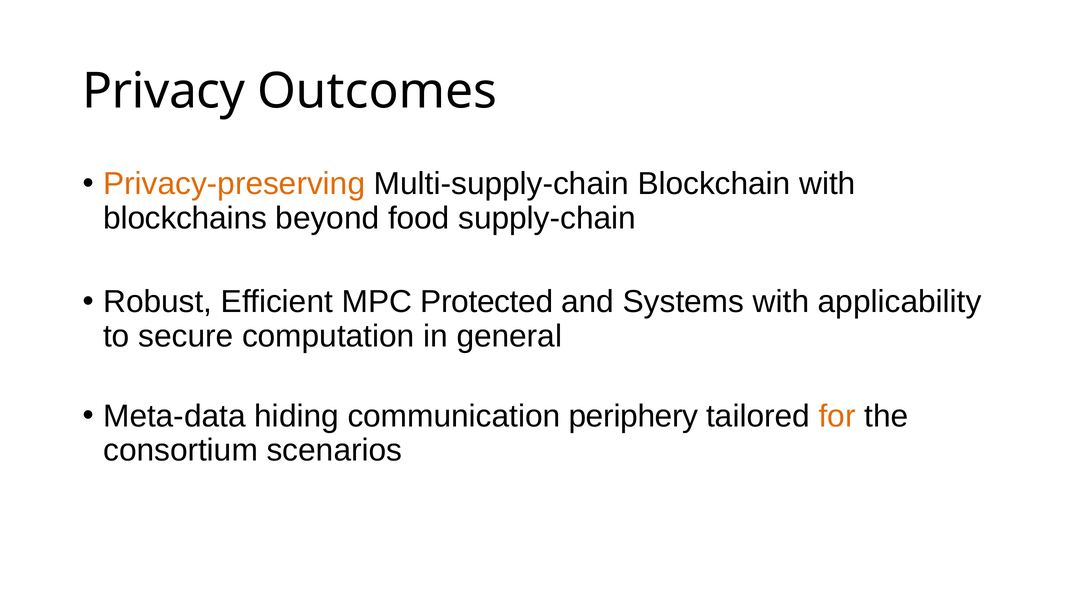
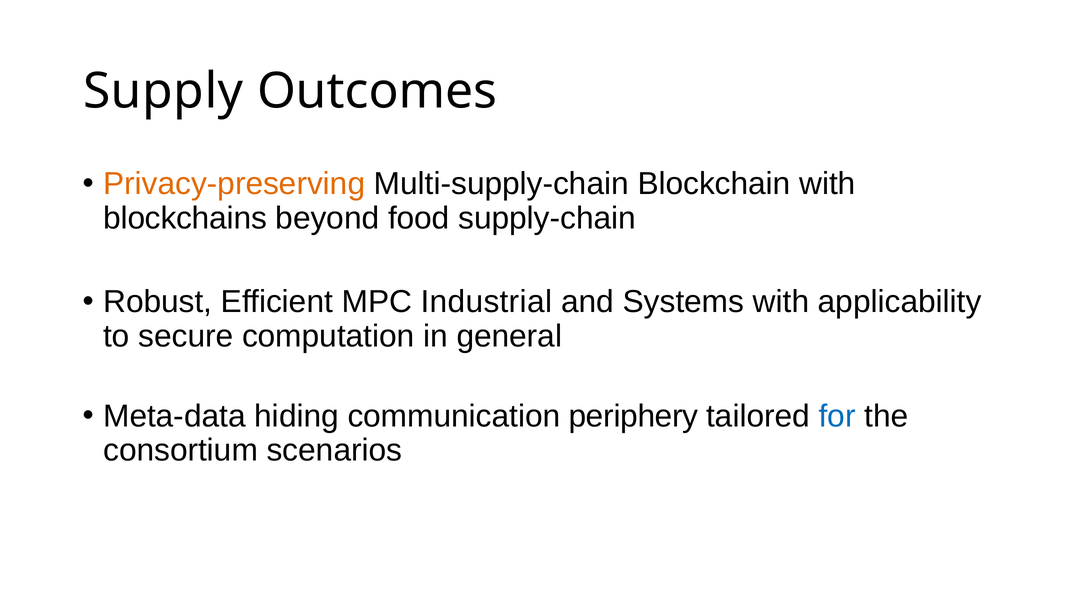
Privacy: Privacy -> Supply
Protected: Protected -> Industrial
for colour: orange -> blue
